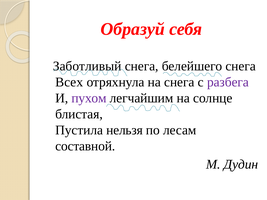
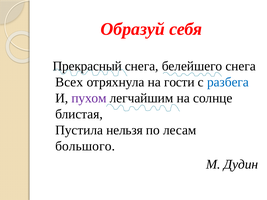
Заботливый: Заботливый -> Прекрасный
на снега: снега -> гости
разбега colour: purple -> blue
составной: составной -> большого
